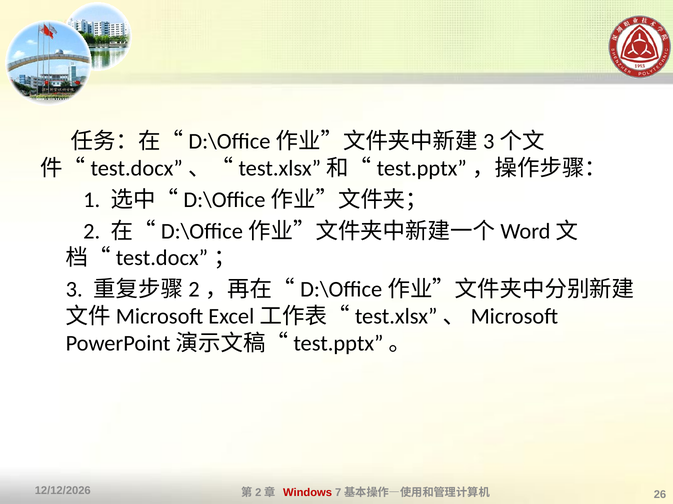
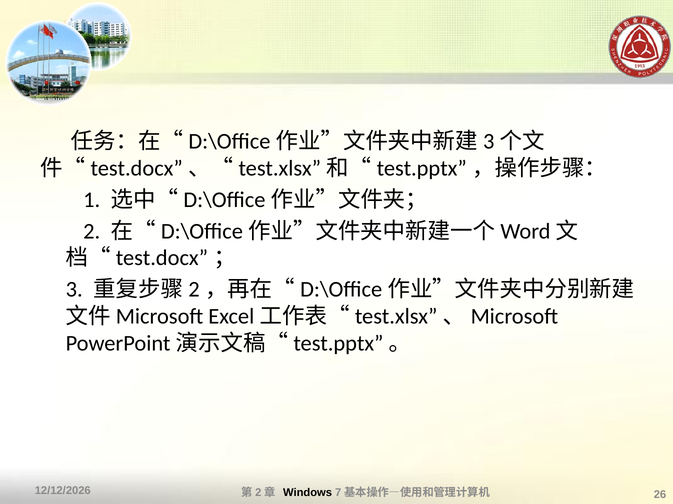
Windows colour: red -> black
